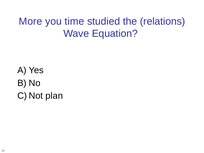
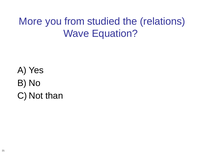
time: time -> from
plan: plan -> than
